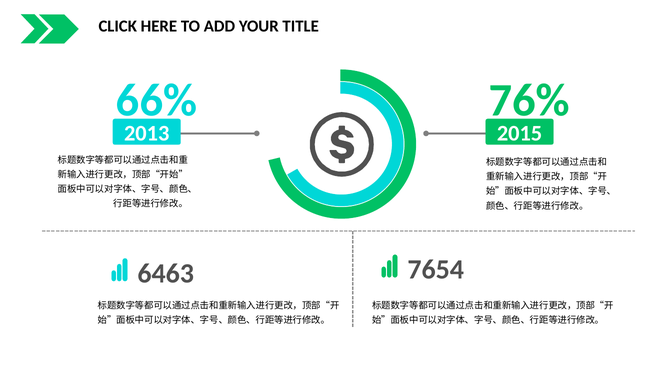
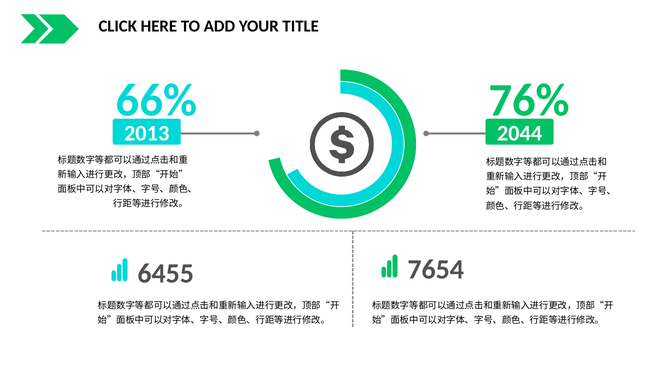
2015: 2015 -> 2044
6463: 6463 -> 6455
